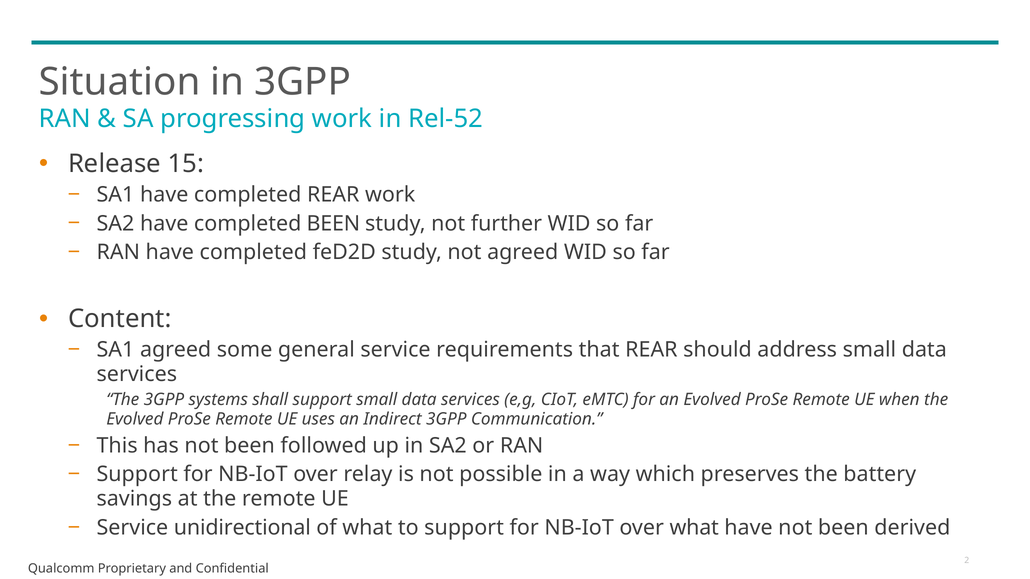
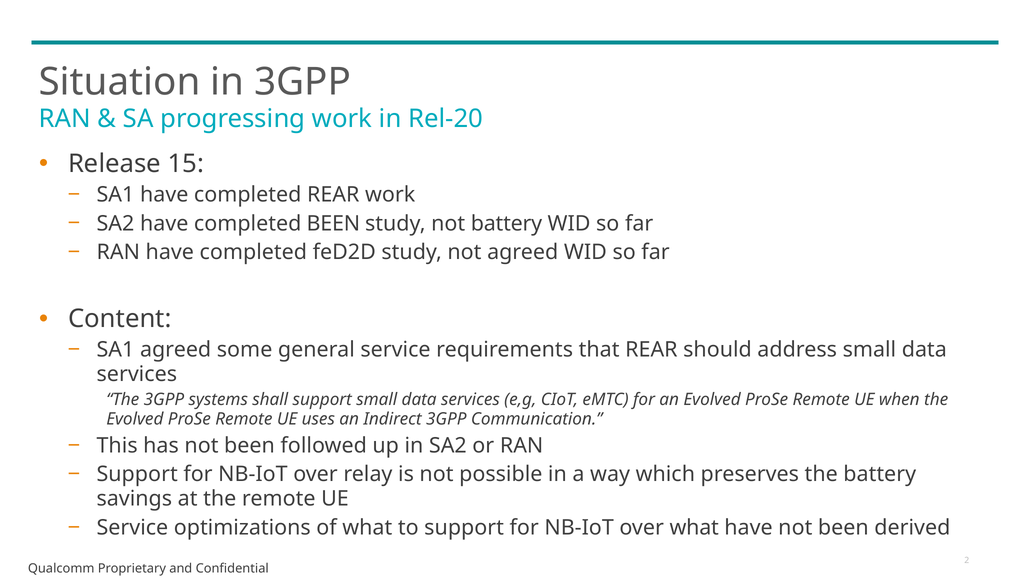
Rel-52: Rel-52 -> Rel-20
not further: further -> battery
unidirectional: unidirectional -> optimizations
